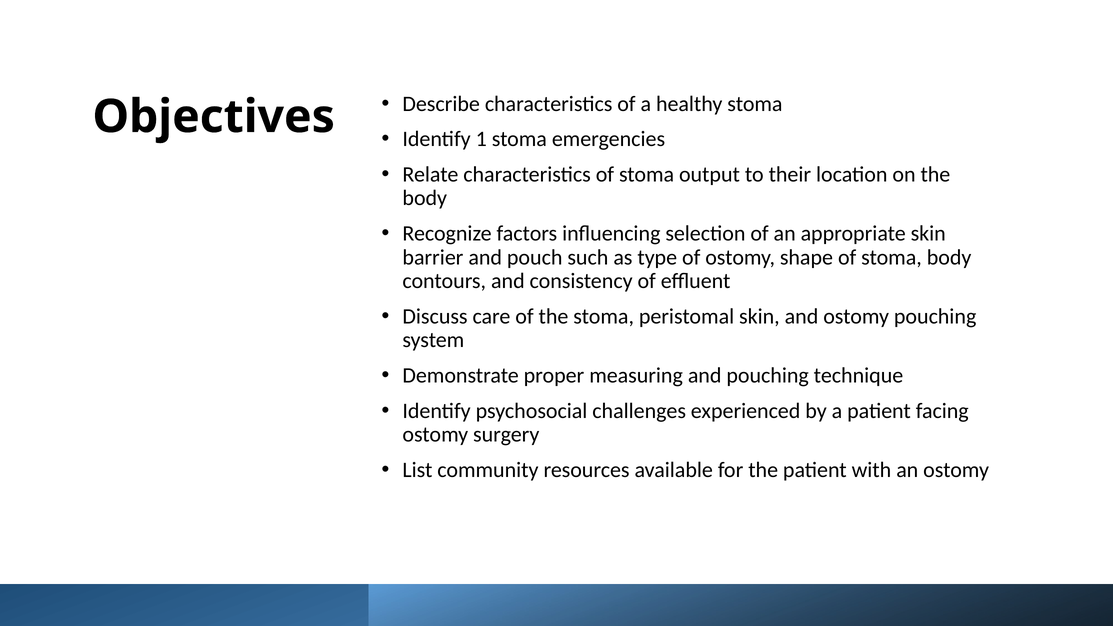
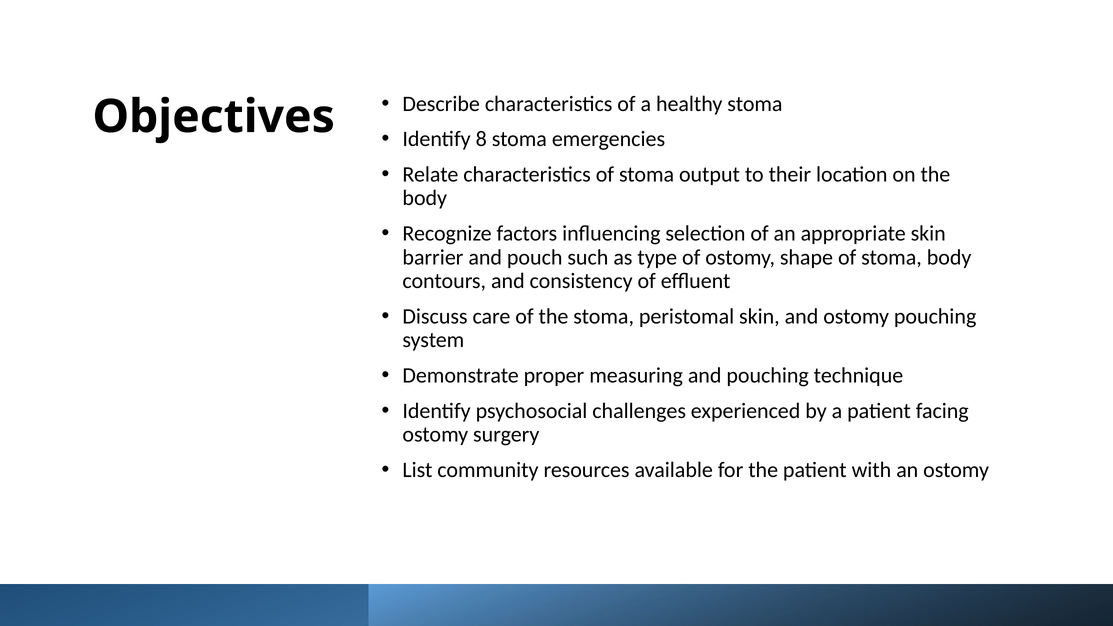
1: 1 -> 8
